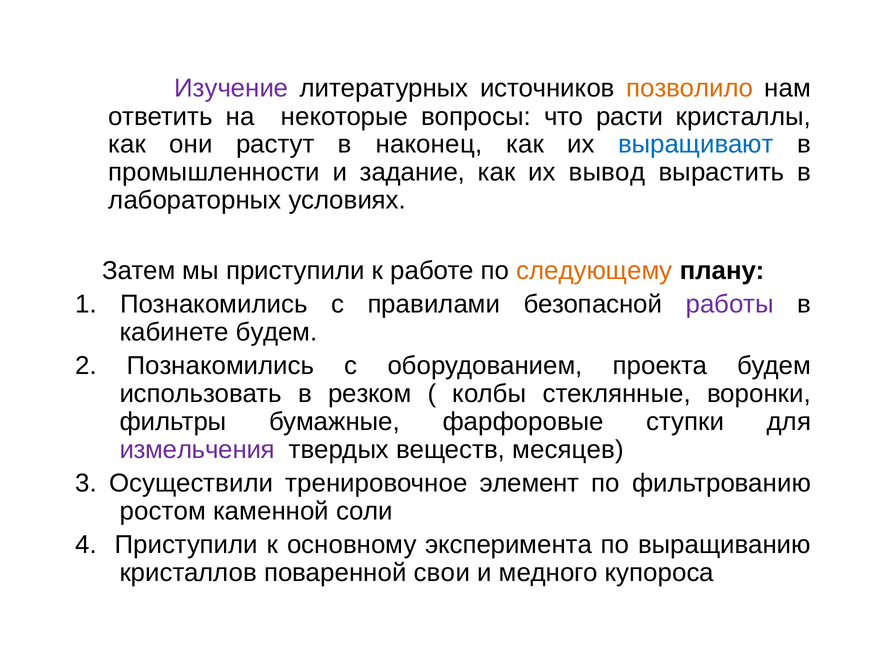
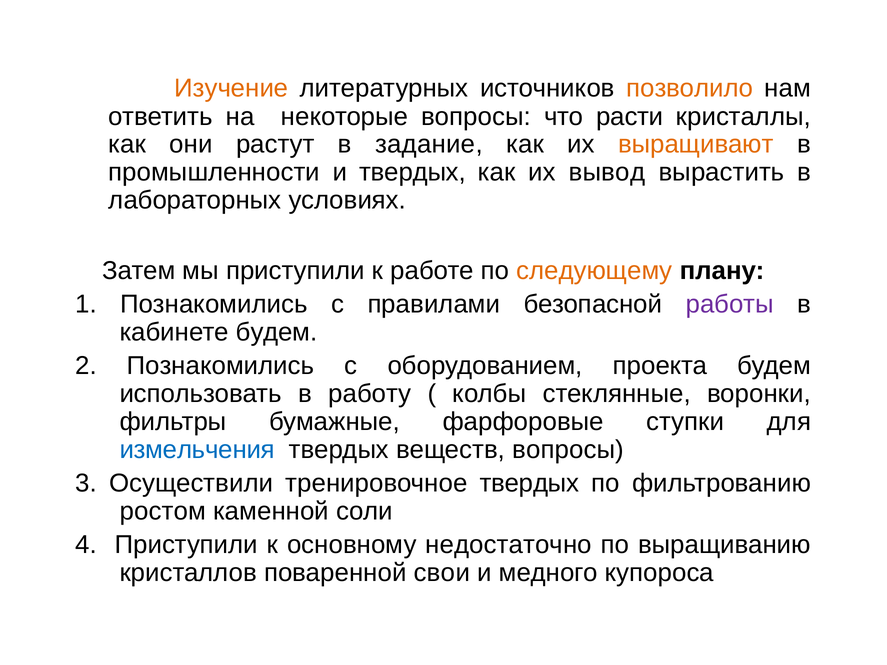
Изучение colour: purple -> orange
наконец: наконец -> задание
выращивают colour: blue -> orange
и задание: задание -> твердых
резком: резком -> работу
измельчения colour: purple -> blue
веществ месяцев: месяцев -> вопросы
тренировочное элемент: элемент -> твердых
эксперимента: эксперимента -> недостаточно
